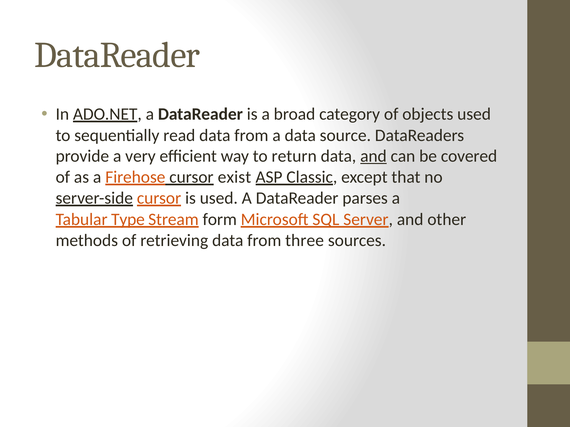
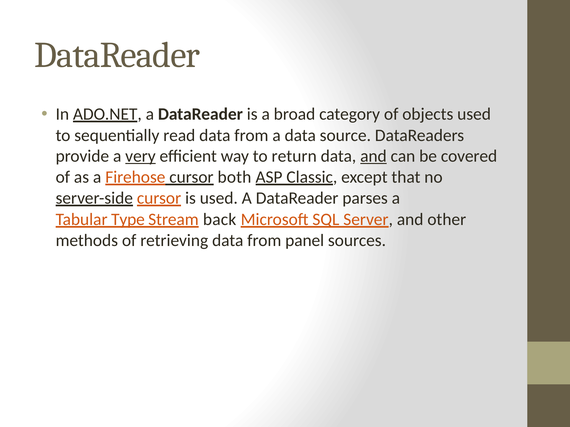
very underline: none -> present
exist: exist -> both
form: form -> back
three: three -> panel
